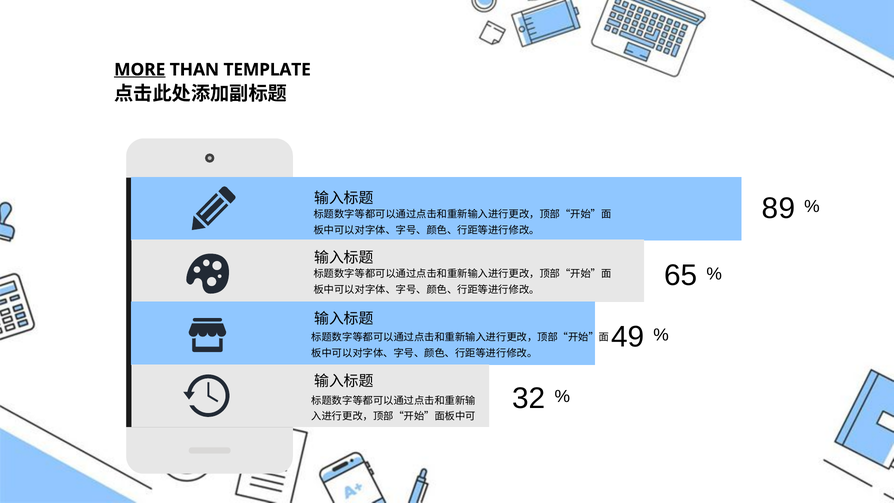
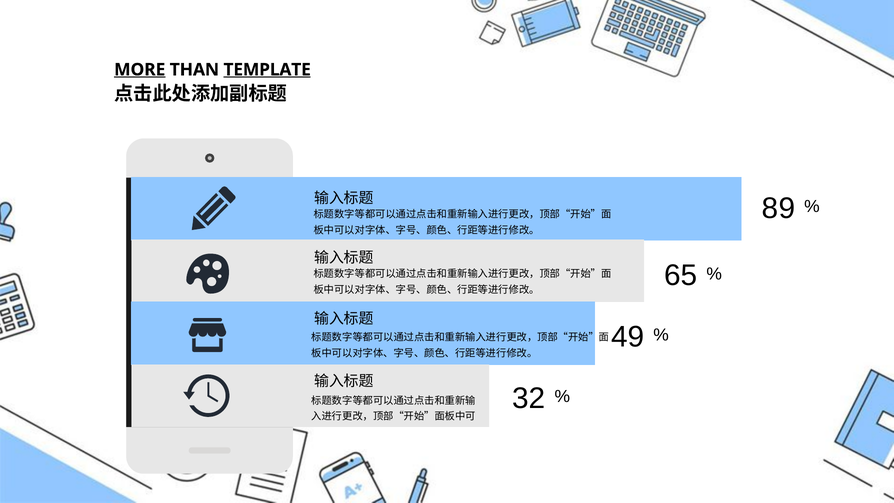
TEMPLATE underline: none -> present
